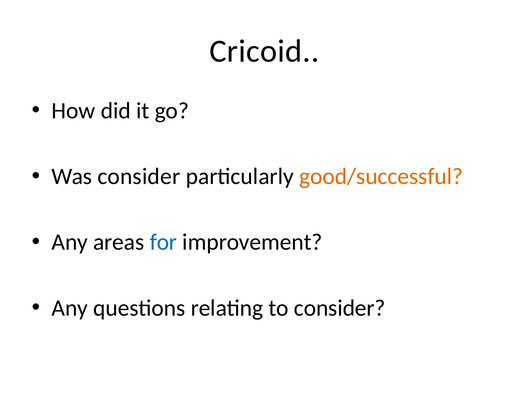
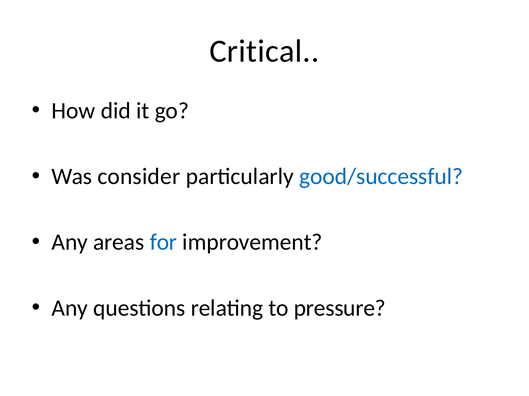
Cricoid: Cricoid -> Critical
good/successful colour: orange -> blue
to consider: consider -> pressure
